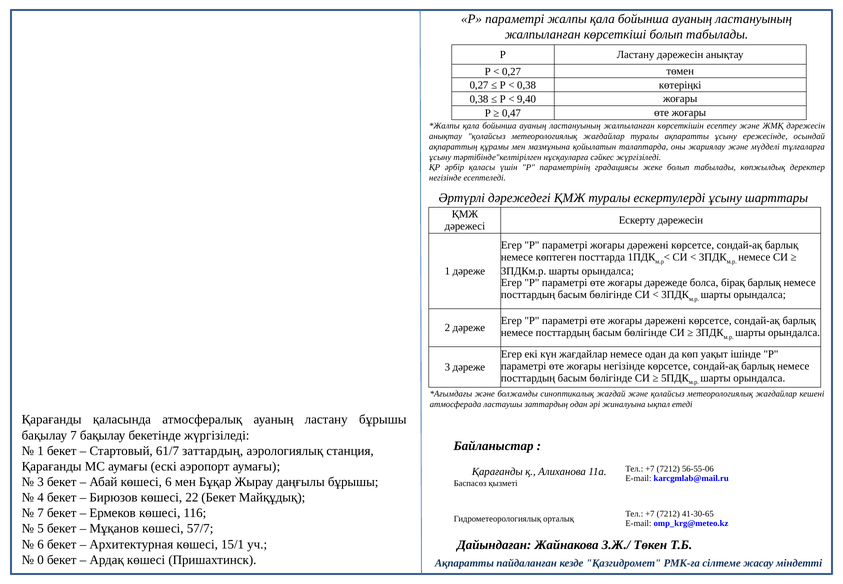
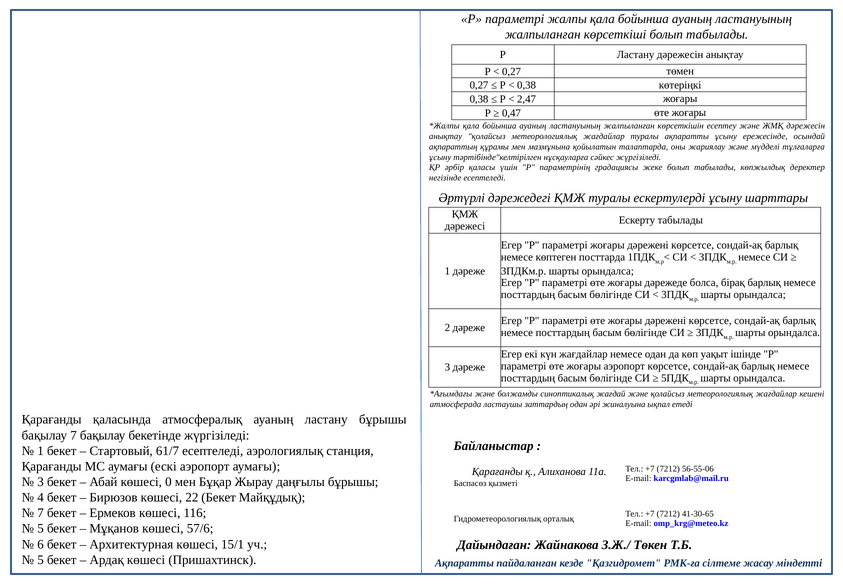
9,40: 9,40 -> 2,47
Ескерту дәрежесін: дәрежесін -> табылады
жоғары негізінде: негізінде -> аэропорт
61/7 заттардың: заттардың -> есептеледі
көшесі 6: 6 -> 0
57/7: 57/7 -> 57/6
0 at (41, 559): 0 -> 5
